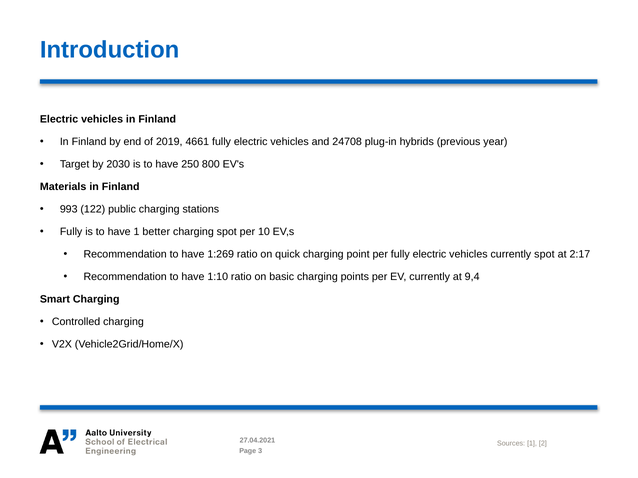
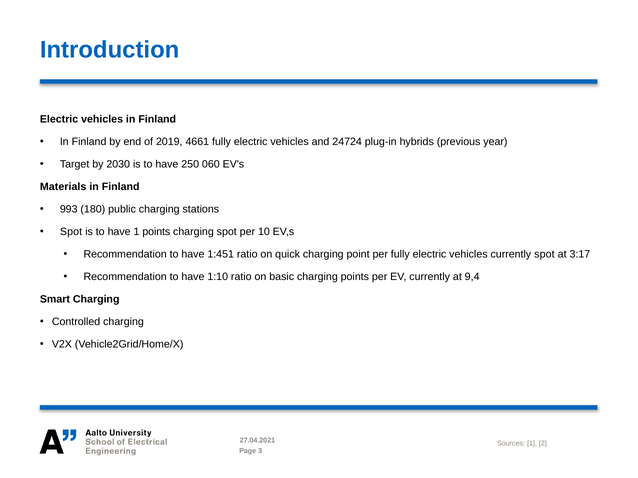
24708: 24708 -> 24724
800: 800 -> 060
122: 122 -> 180
Fully at (71, 232): Fully -> Spot
1 better: better -> points
1:269: 1:269 -> 1:451
2:17: 2:17 -> 3:17
